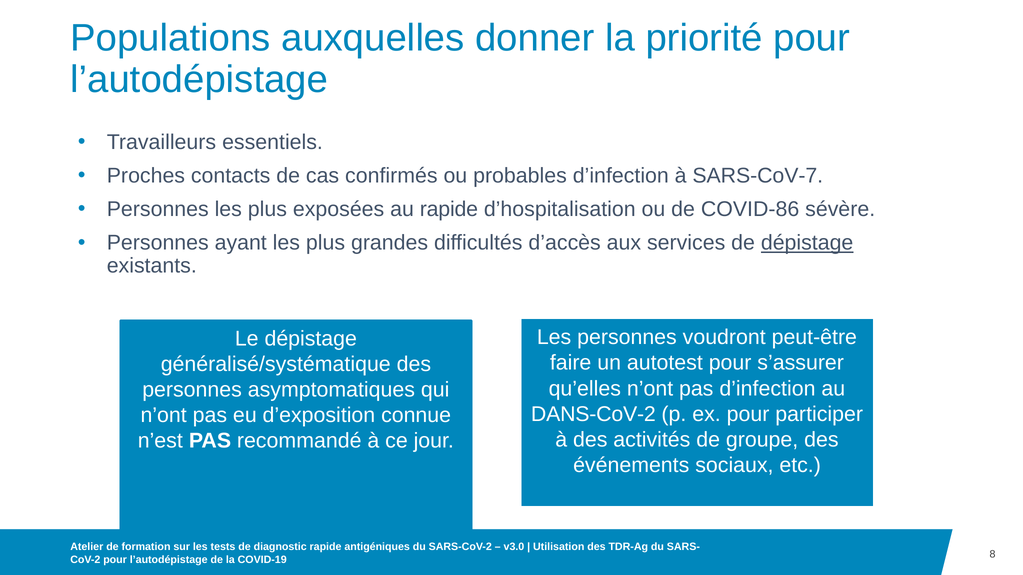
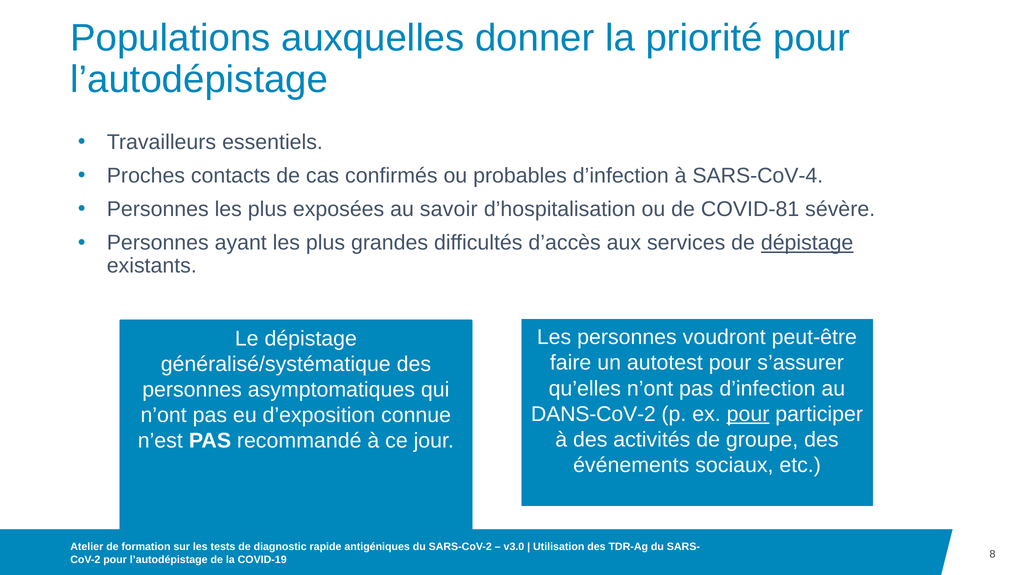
SARS-CoV-7: SARS-CoV-7 -> SARS-CoV-4
au rapide: rapide -> savoir
COVID-86: COVID-86 -> COVID-81
pour at (748, 414) underline: none -> present
